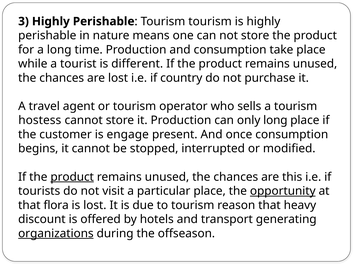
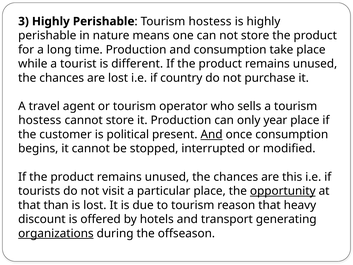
tourism at (210, 21): tourism -> hostess
only long: long -> year
engage: engage -> political
And at (212, 134) underline: none -> present
product at (72, 177) underline: present -> none
flora: flora -> than
